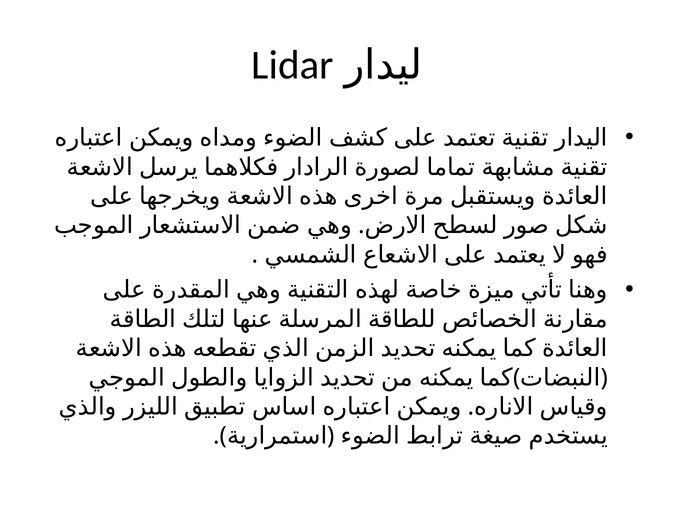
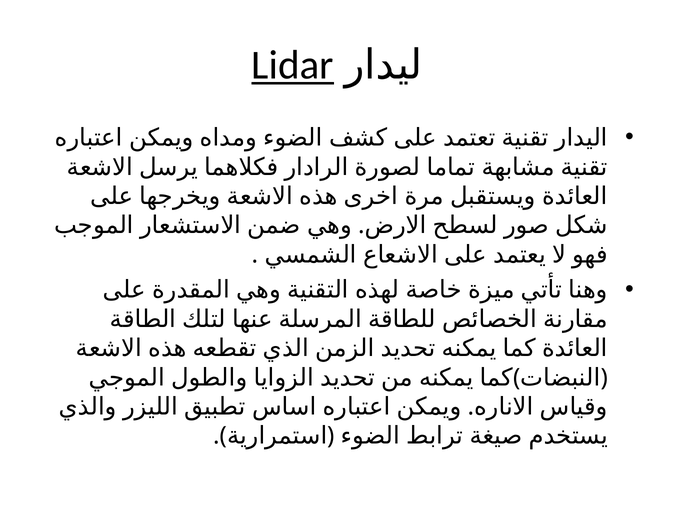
Lidar underline: none -> present
